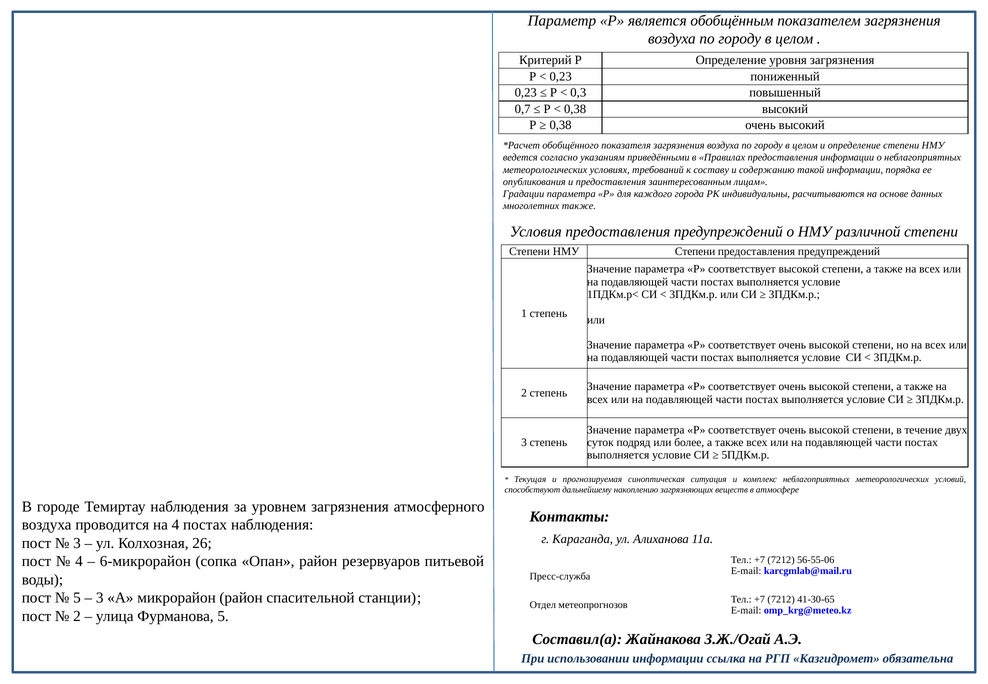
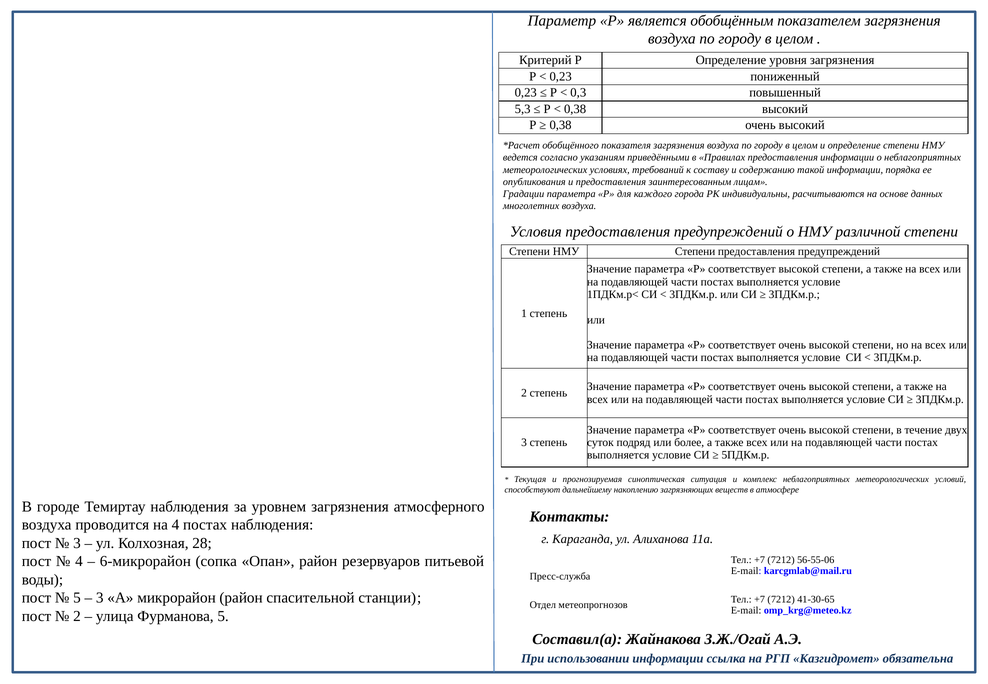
0,7: 0,7 -> 5,3
многолетних также: также -> воздуха
26: 26 -> 28
